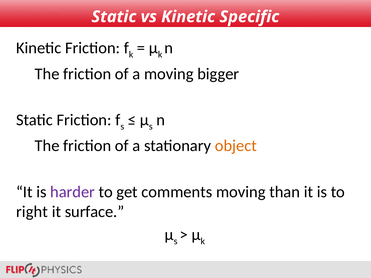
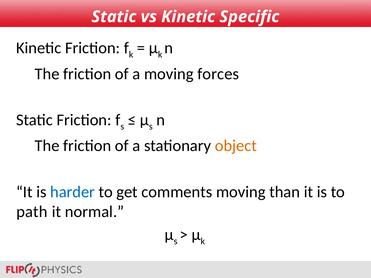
bigger: bigger -> forces
harder colour: purple -> blue
right: right -> path
surface: surface -> normal
